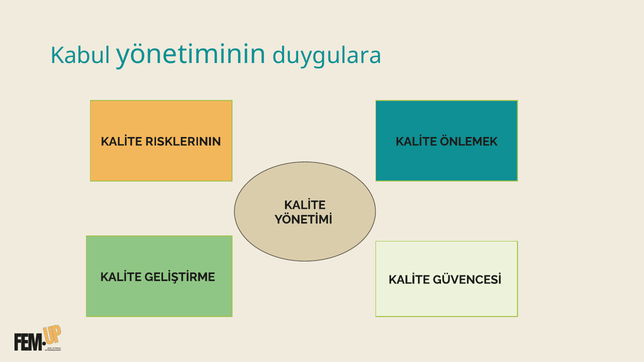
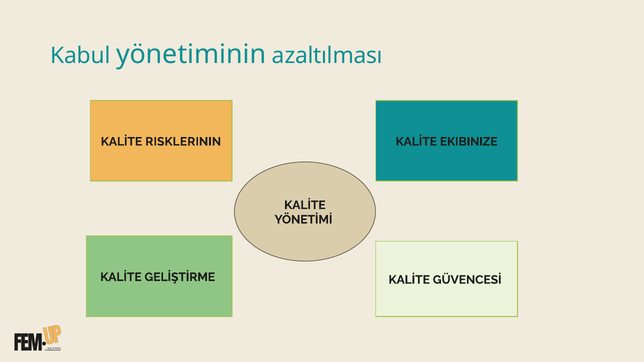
duygulara: duygulara -> azaltılması
ÖNLEMEK: ÖNLEMEK -> EKIBINIZE
